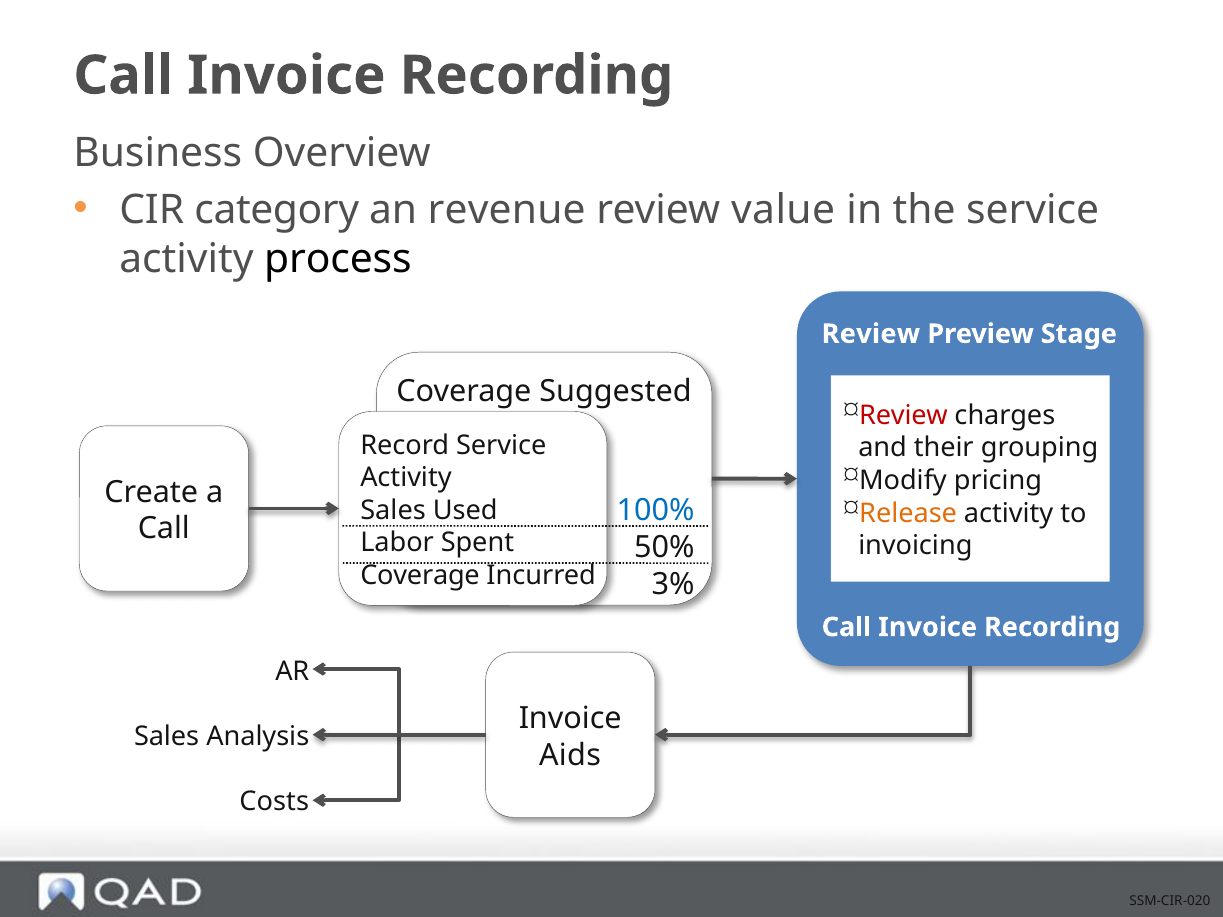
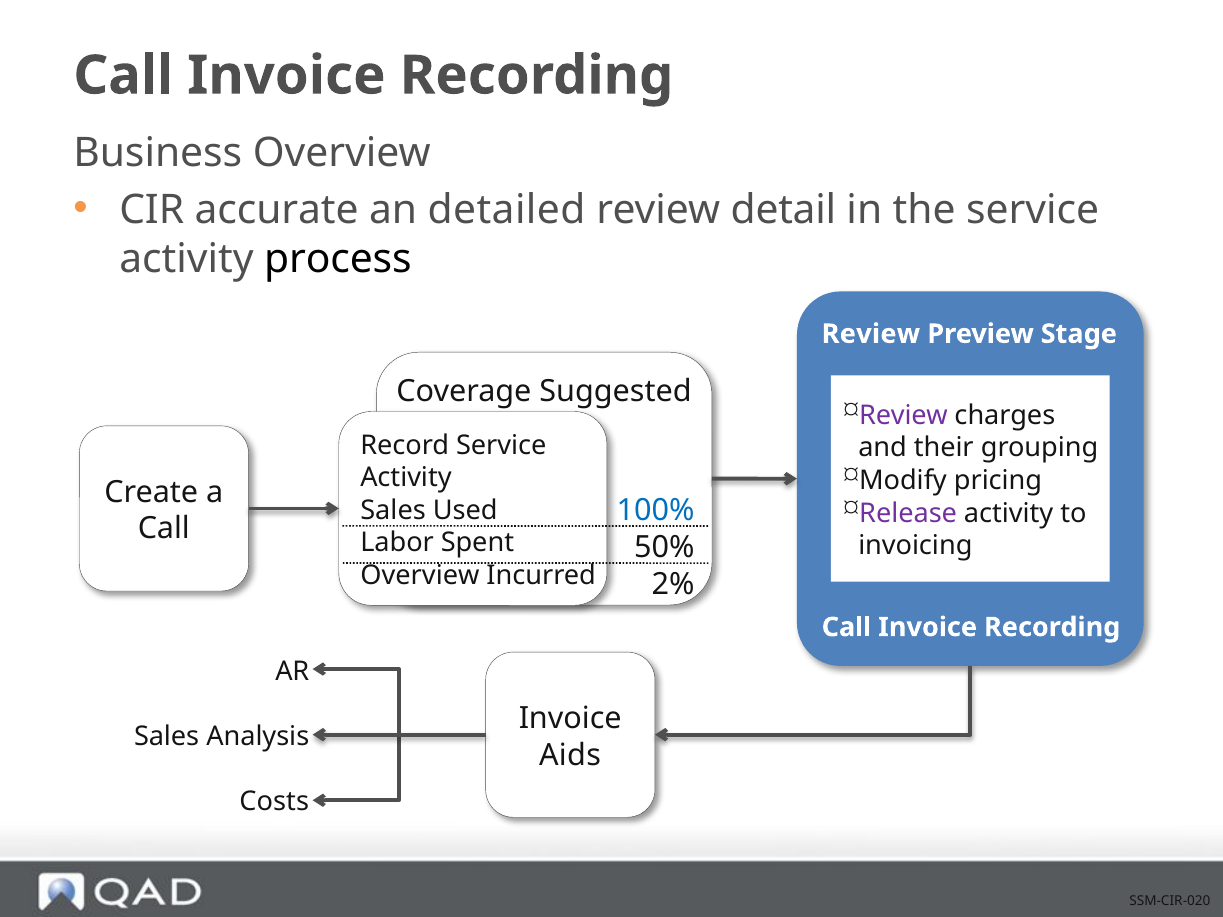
category: category -> accurate
revenue: revenue -> detailed
value: value -> detail
Review at (904, 415) colour: red -> purple
Release colour: orange -> purple
Coverage at (420, 576): Coverage -> Overview
3%: 3% -> 2%
